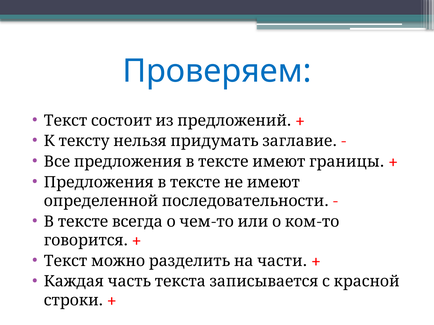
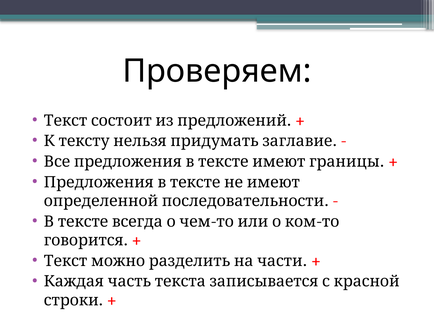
Проверяем colour: blue -> black
